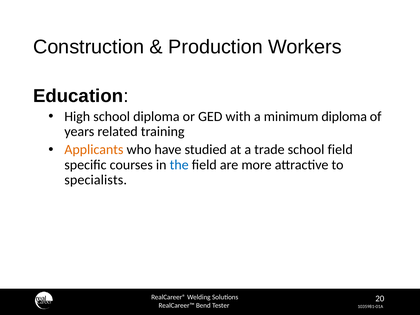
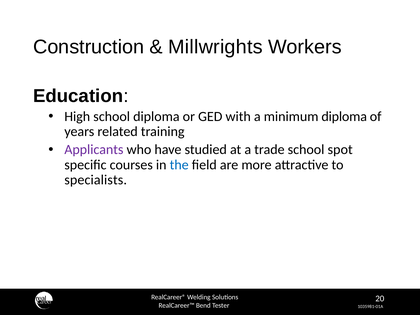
Production: Production -> Millwrights
Applicants colour: orange -> purple
school field: field -> spot
